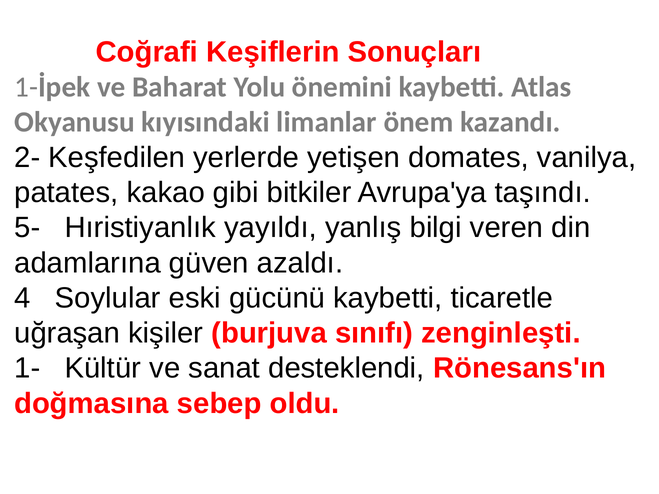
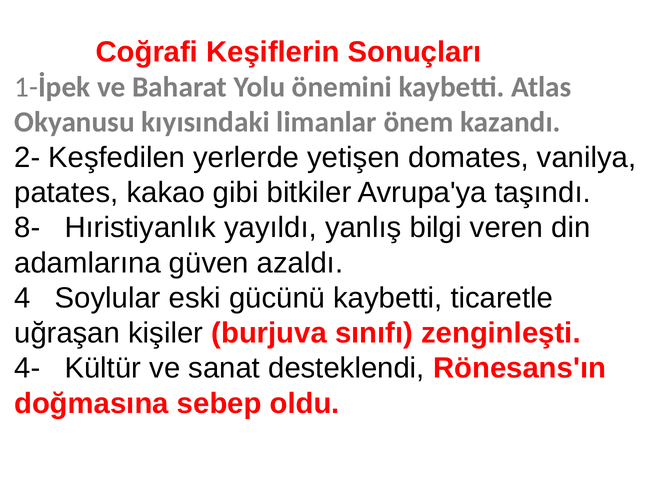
5-: 5- -> 8-
1-: 1- -> 4-
